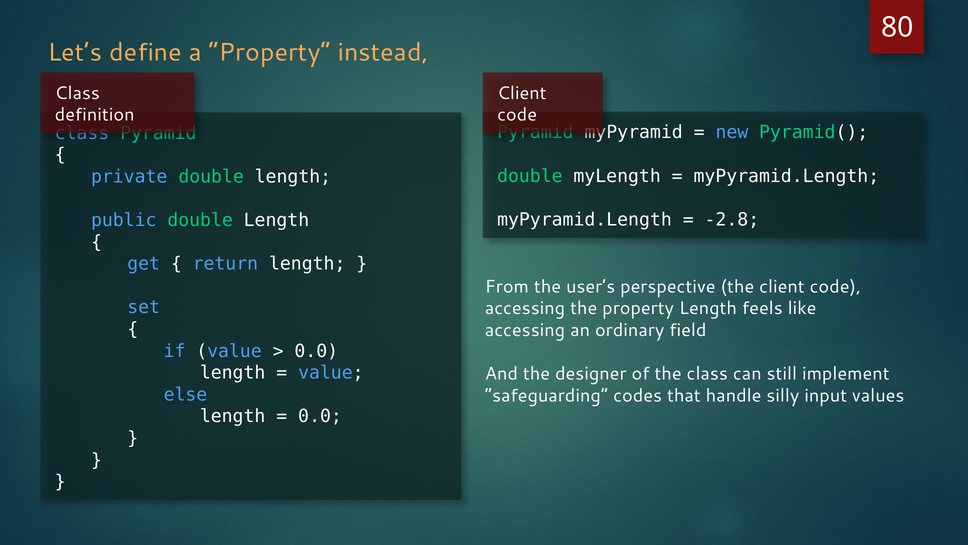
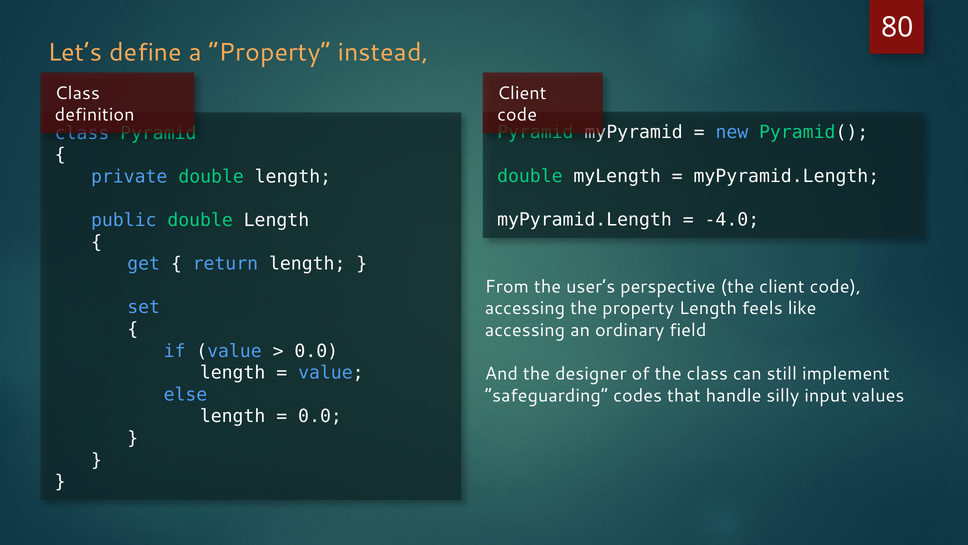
-2.8: -2.8 -> -4.0
